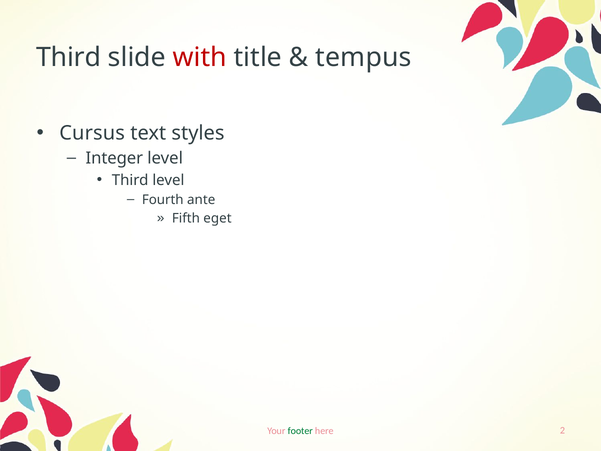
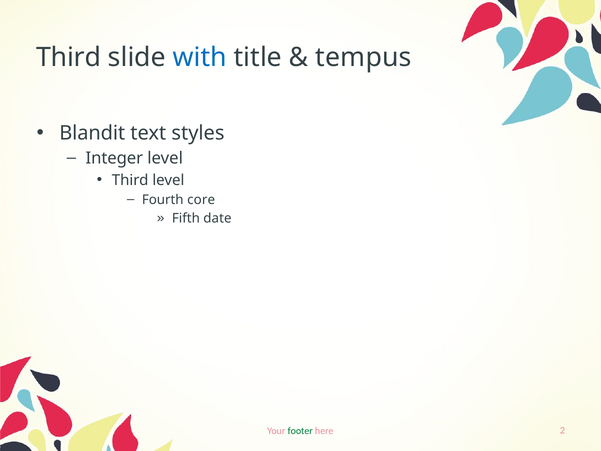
with colour: red -> blue
Cursus: Cursus -> Blandit
ante: ante -> core
eget: eget -> date
